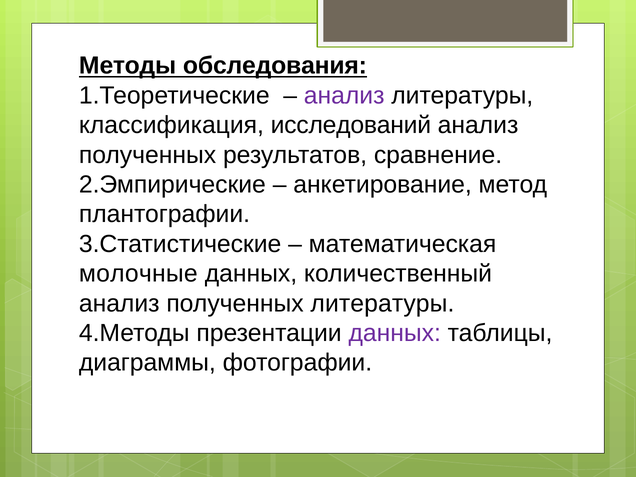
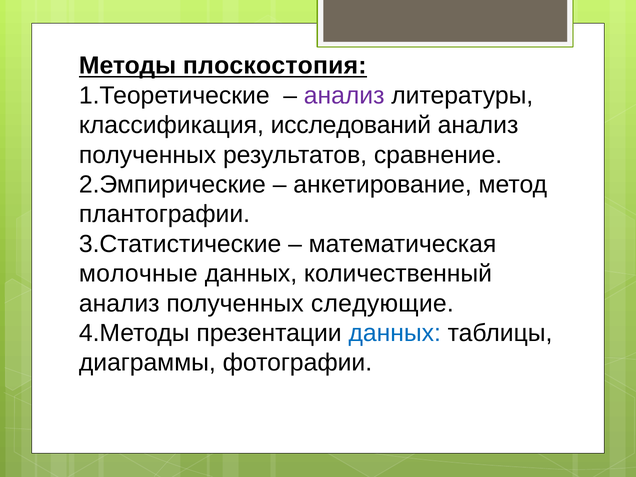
обследования: обследования -> плоскостопия
полученных литературы: литературы -> следующие
данных at (395, 333) colour: purple -> blue
